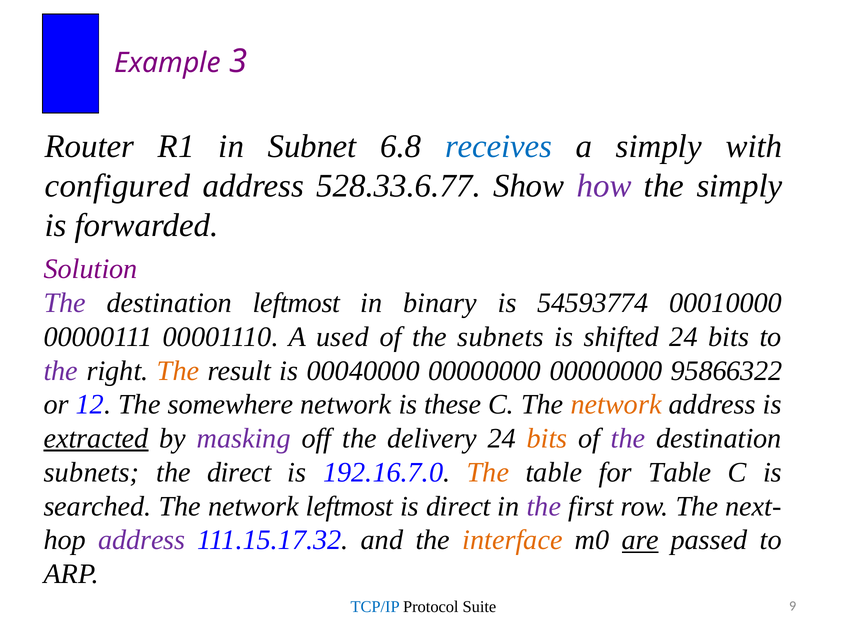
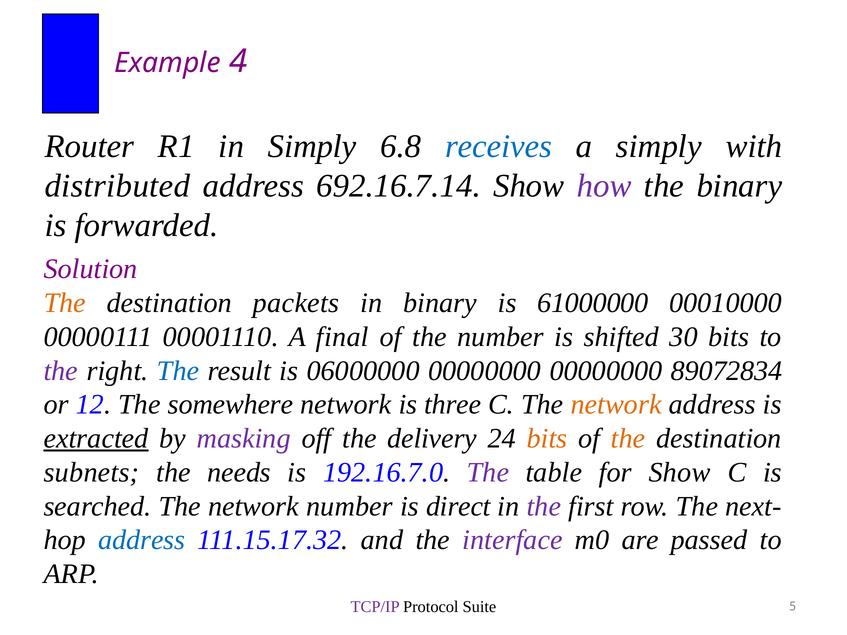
3: 3 -> 4
in Subnet: Subnet -> Simply
configured: configured -> distributed
528.33.6.77: 528.33.6.77 -> 692.16.7.14
the simply: simply -> binary
The at (65, 303) colour: purple -> orange
destination leftmost: leftmost -> packets
54593774: 54593774 -> 61000000
used: used -> final
the subnets: subnets -> number
shifted 24: 24 -> 30
The at (178, 371) colour: orange -> blue
00040000: 00040000 -> 06000000
95866322: 95866322 -> 89072834
these: these -> three
the at (628, 439) colour: purple -> orange
the direct: direct -> needs
The at (488, 473) colour: orange -> purple
for Table: Table -> Show
network leftmost: leftmost -> number
address at (142, 540) colour: purple -> blue
interface colour: orange -> purple
are underline: present -> none
TCP/IP colour: blue -> purple
9: 9 -> 5
